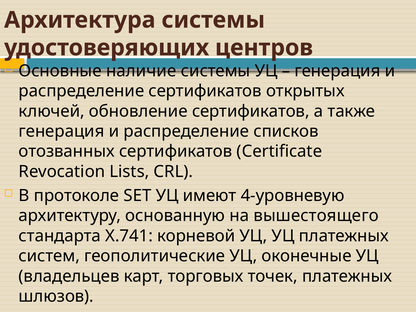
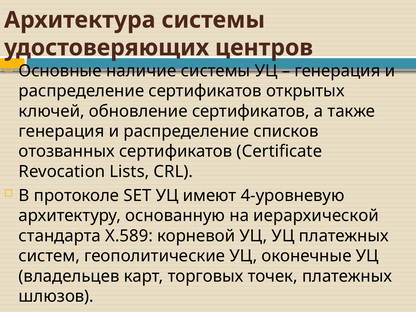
вышестоящего: вышестоящего -> иерархической
X.741: X.741 -> X.589
